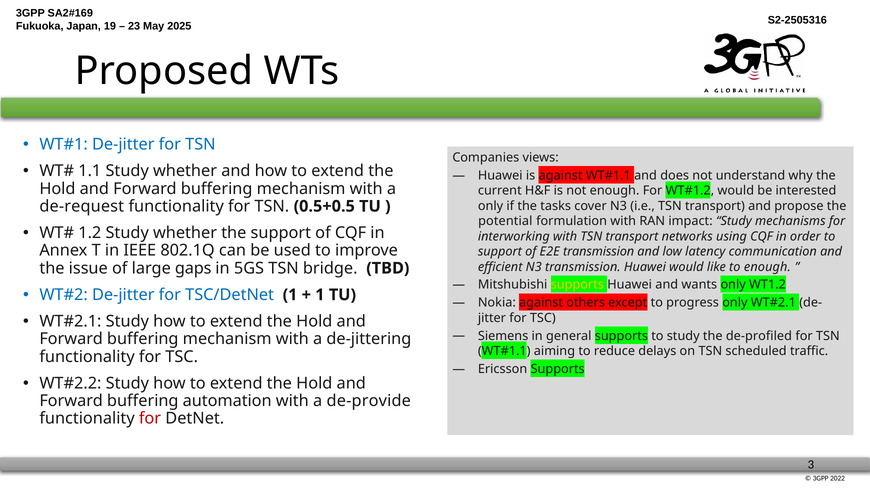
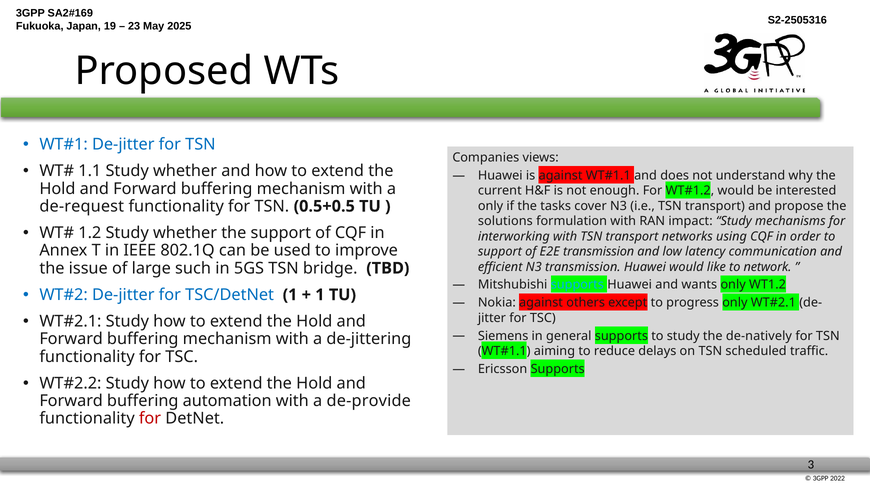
potential: potential -> solutions
to enough: enough -> network
gaps: gaps -> such
supports at (577, 285) colour: yellow -> light blue
de-profiled: de-profiled -> de-natively
